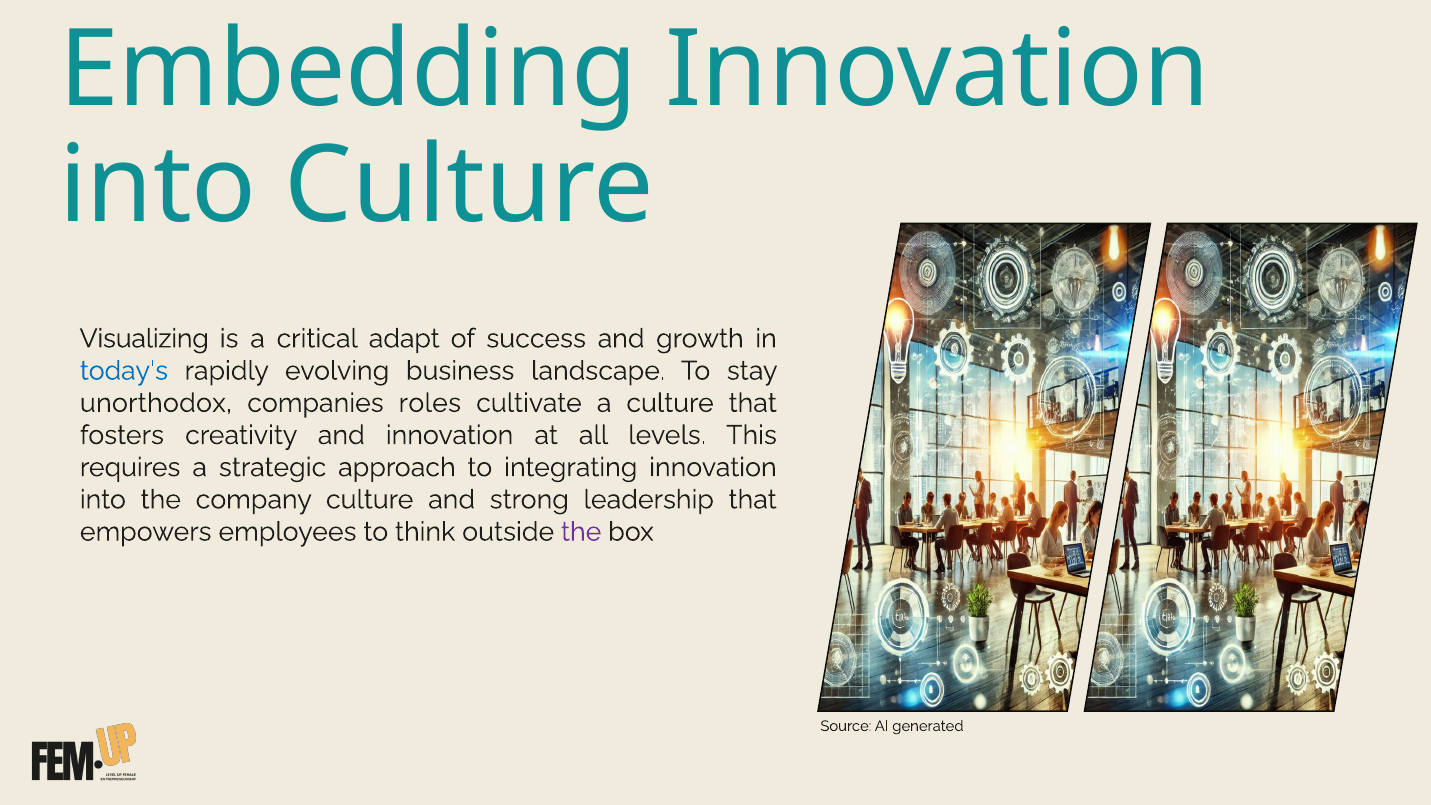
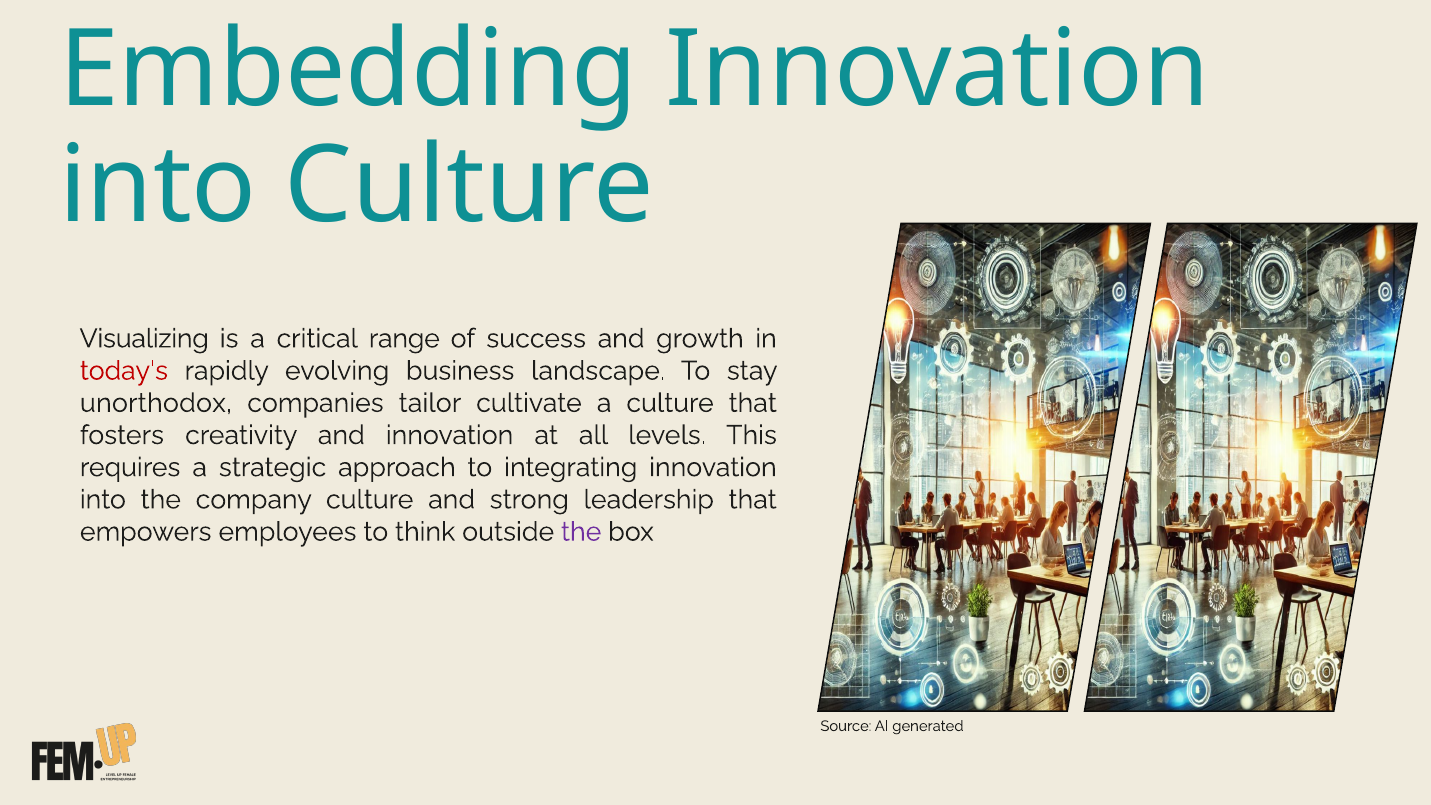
adapt: adapt -> range
today's colour: blue -> red
roles: roles -> tailor
